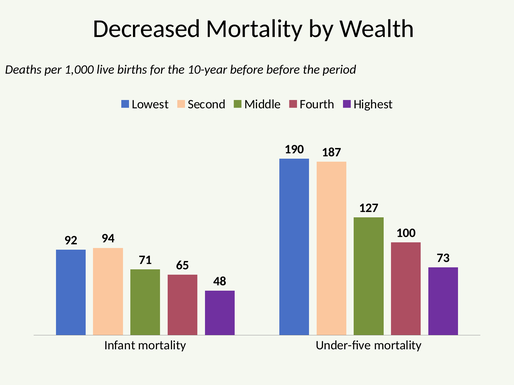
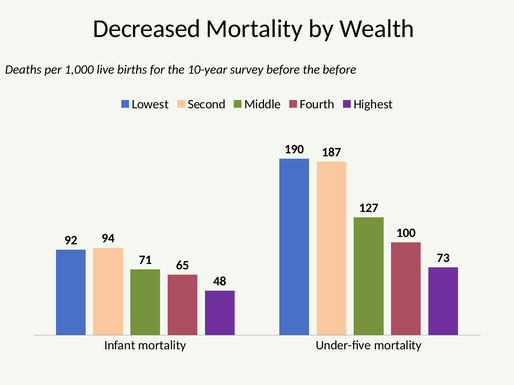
10-year before: before -> survey
the period: period -> before
